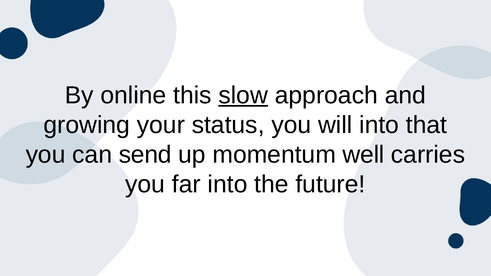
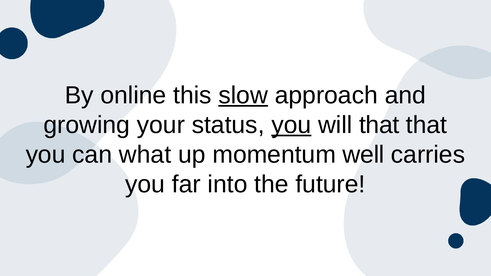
you at (291, 125) underline: none -> present
will into: into -> that
send: send -> what
